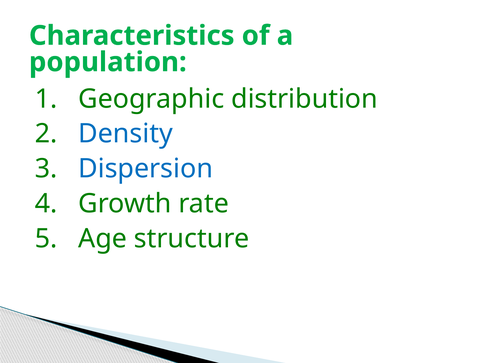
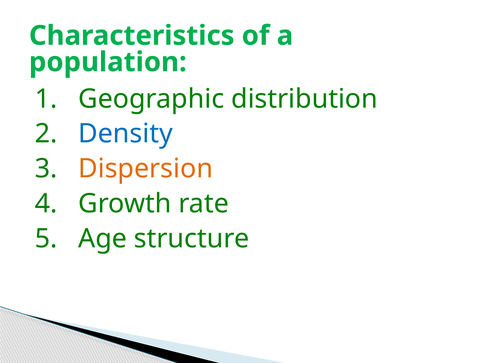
Dispersion colour: blue -> orange
